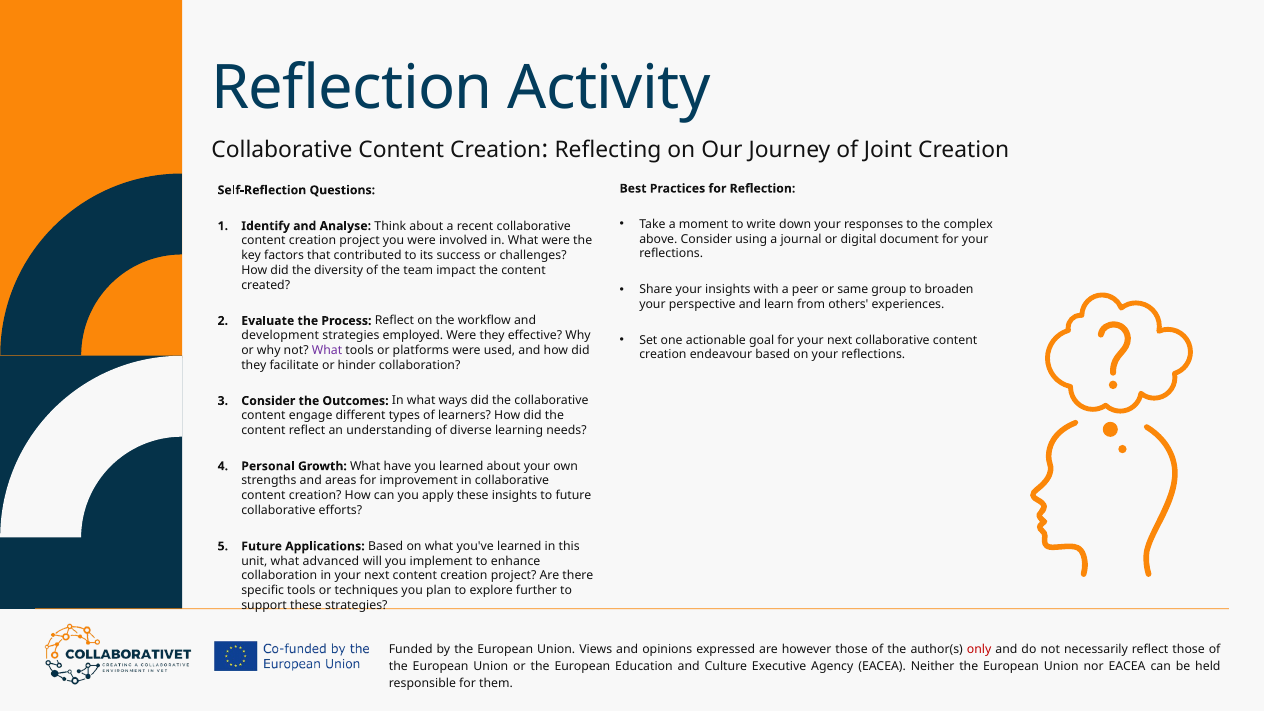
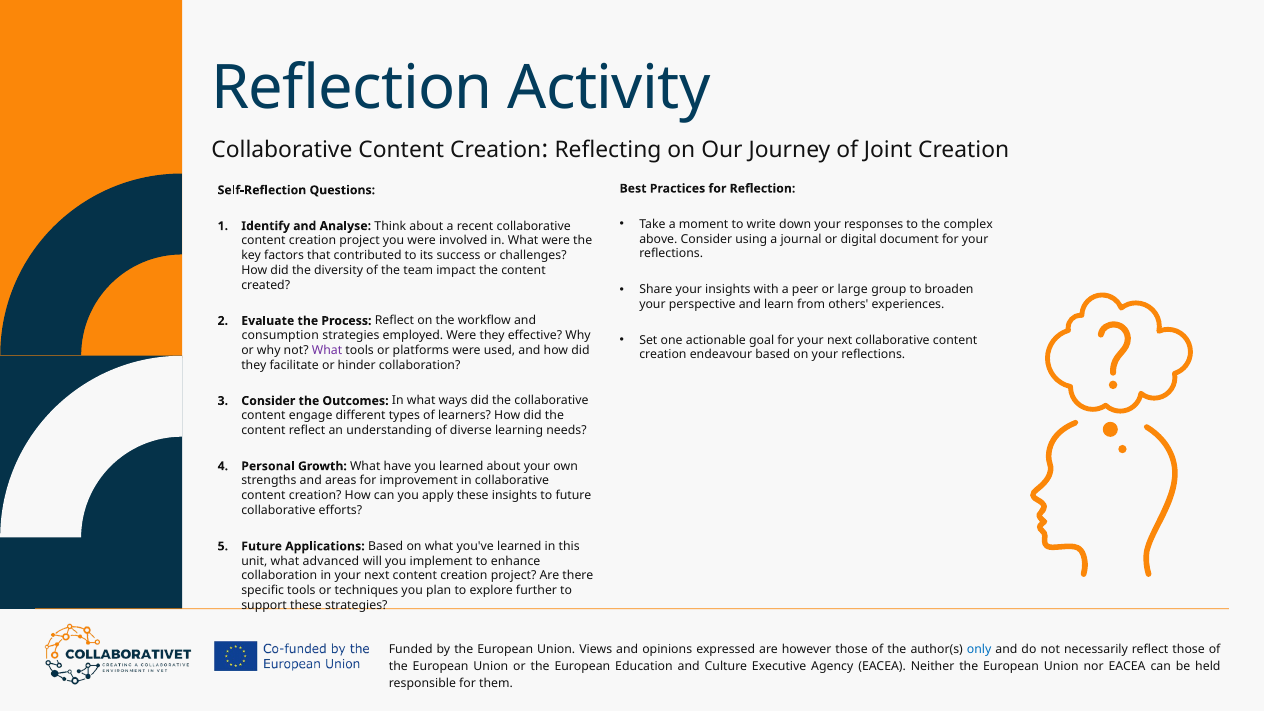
same: same -> large
development: development -> consumption
only colour: red -> blue
